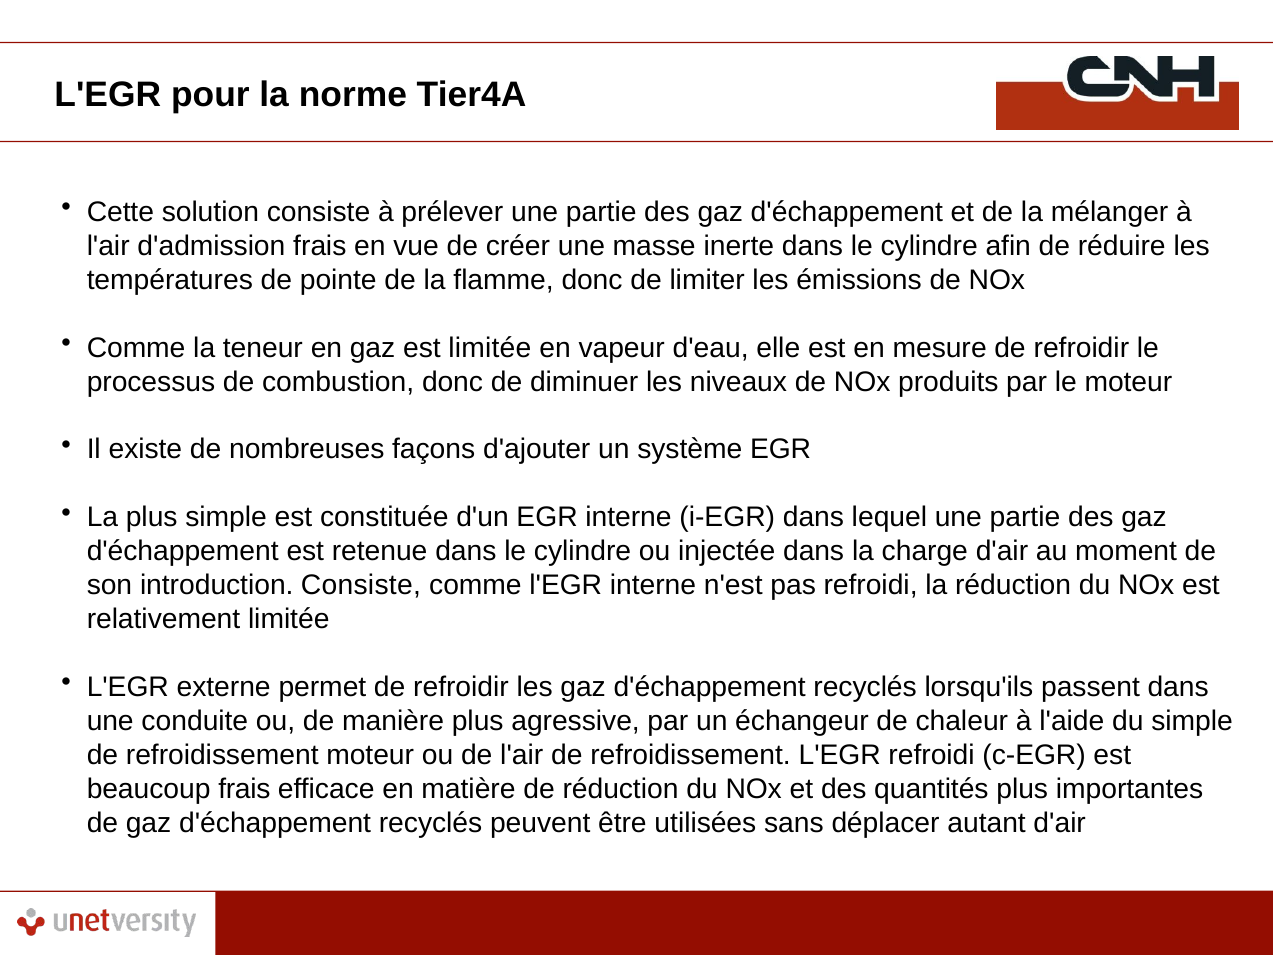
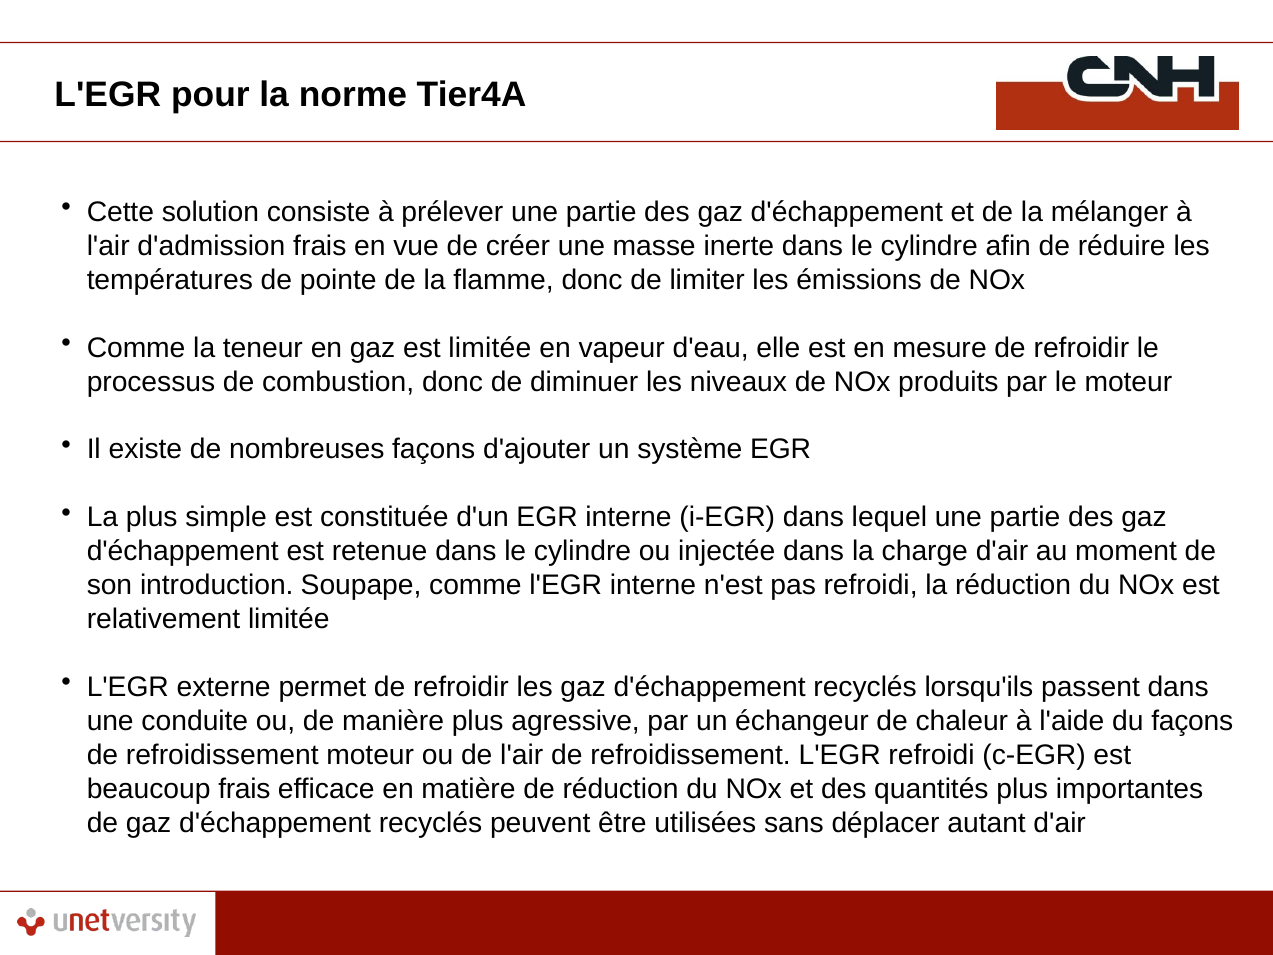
introduction Consiste: Consiste -> Soupape
du simple: simple -> façons
